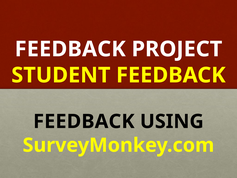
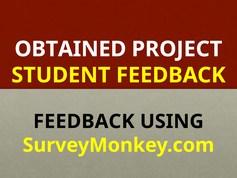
FEEDBACK at (70, 49): FEEDBACK -> OBTAINED
